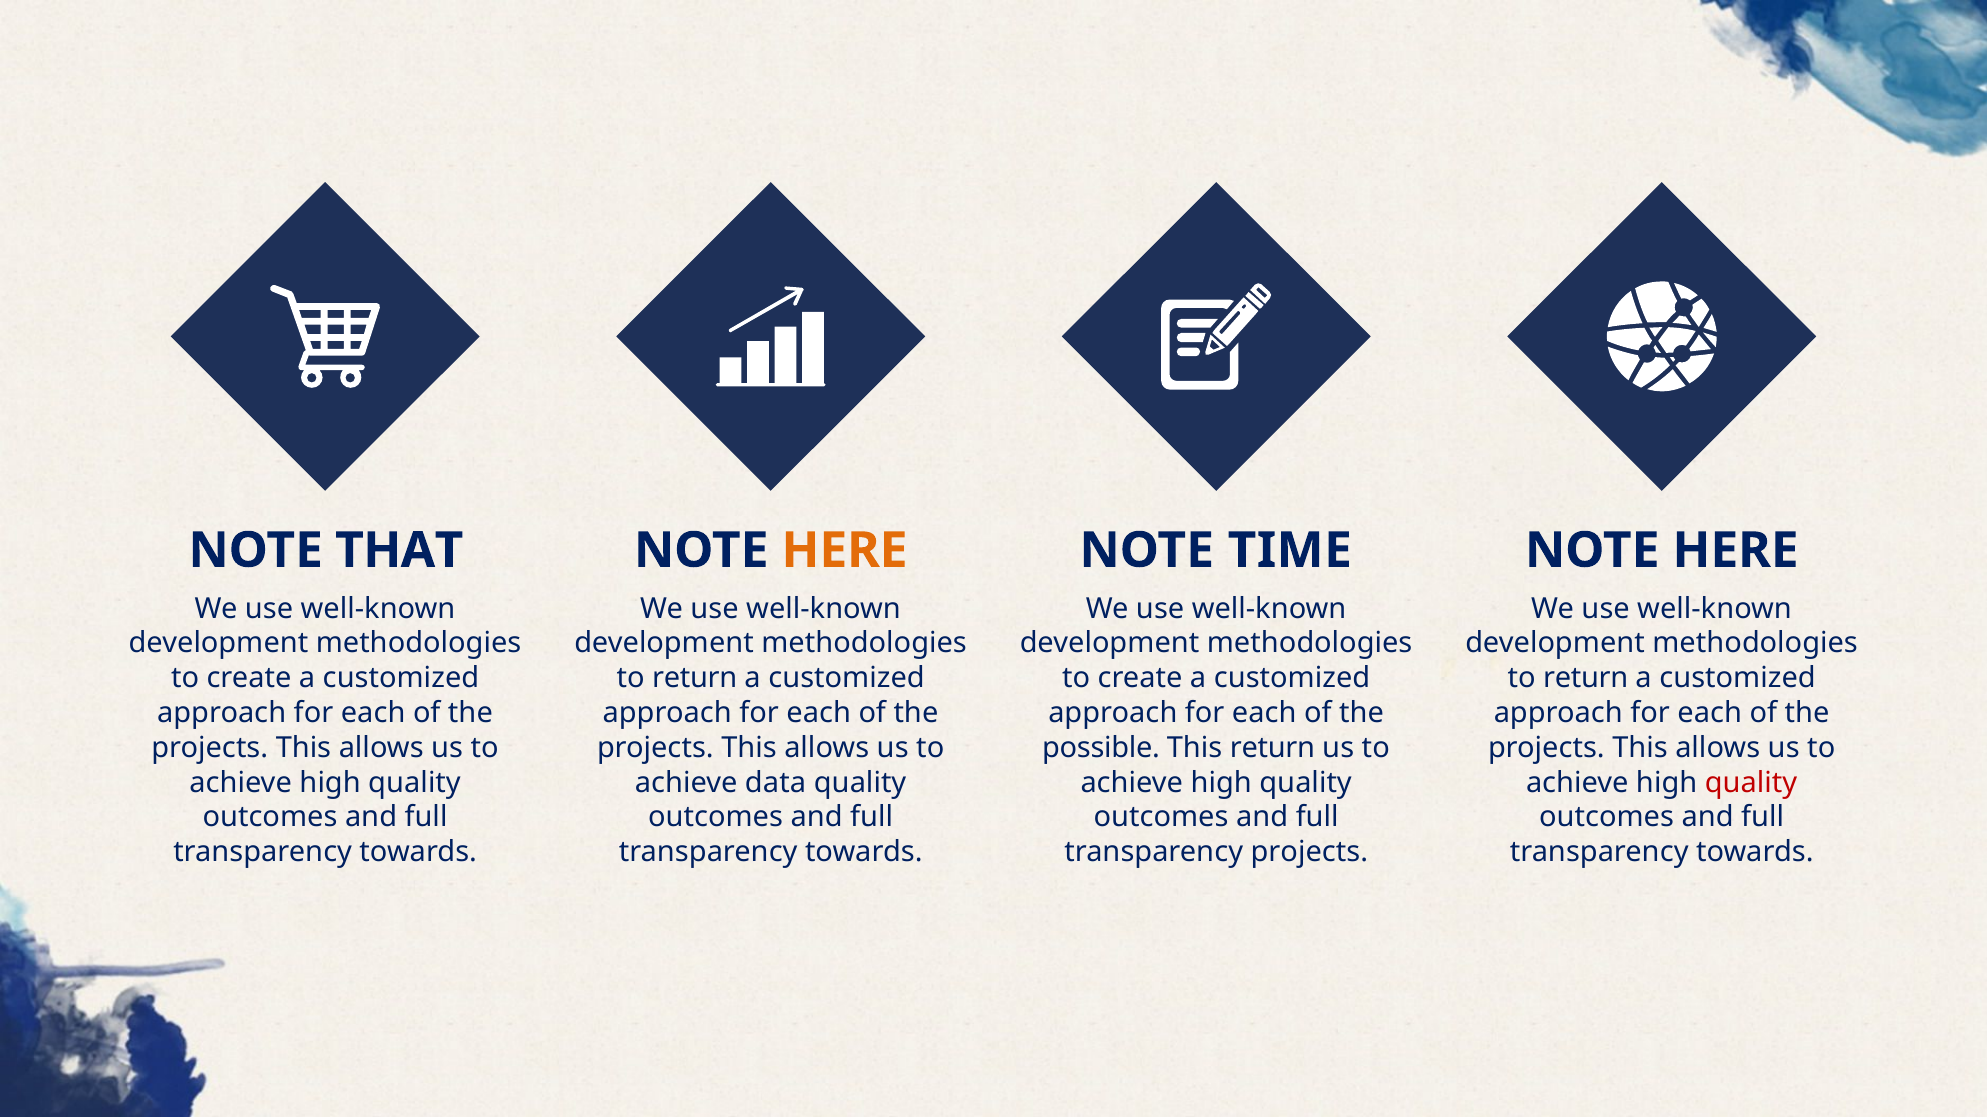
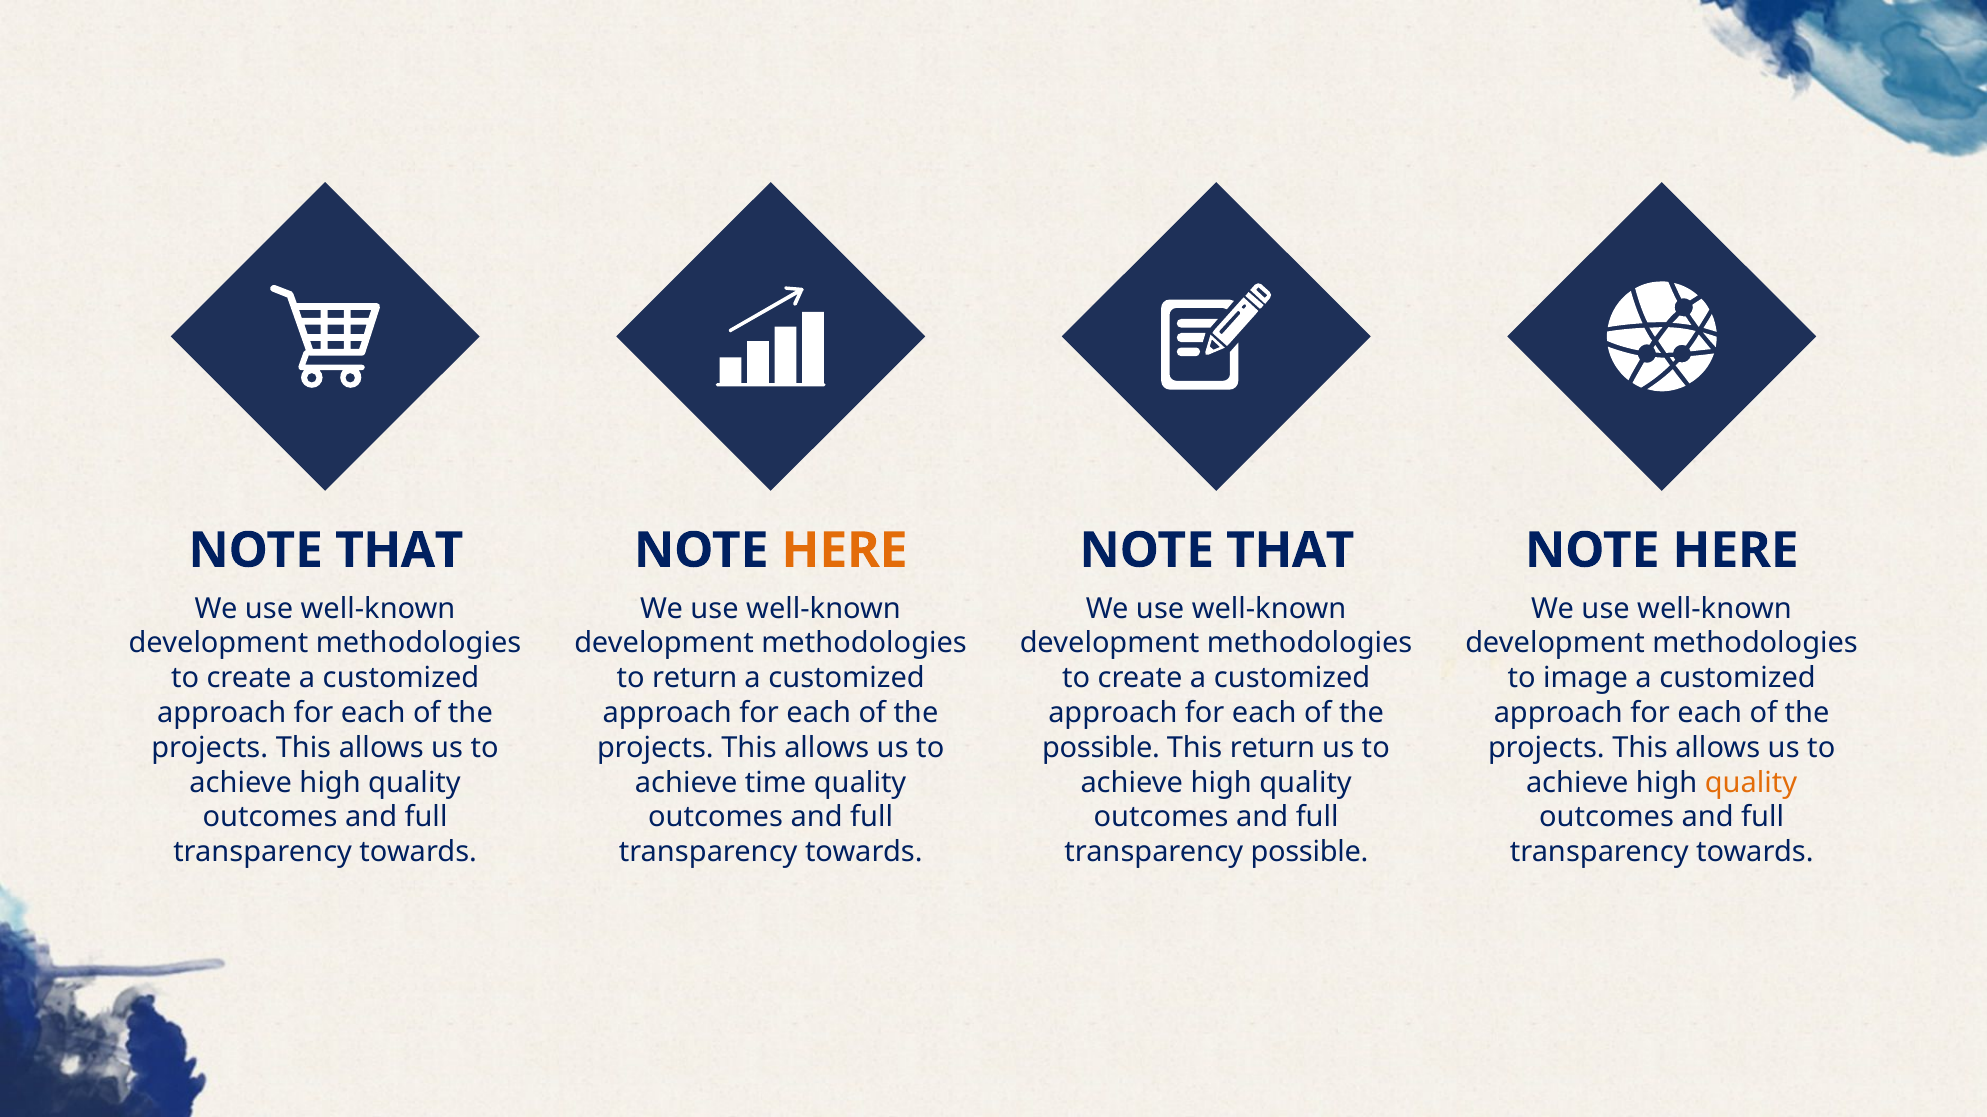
TIME at (1290, 551): TIME -> THAT
return at (1586, 679): return -> image
data: data -> time
quality at (1751, 783) colour: red -> orange
transparency projects: projects -> possible
